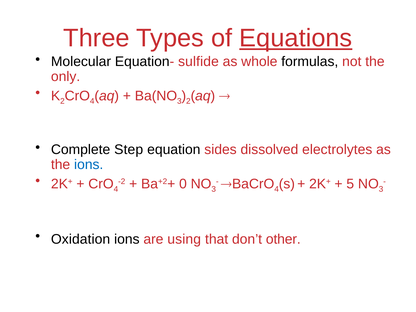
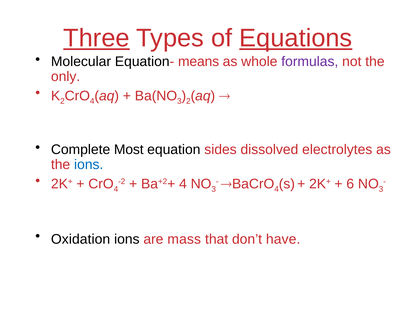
Three underline: none -> present
sulfide: sulfide -> means
formulas colour: black -> purple
Step: Step -> Most
Ba+2+ 0: 0 -> 4
5: 5 -> 6
using: using -> mass
other: other -> have
